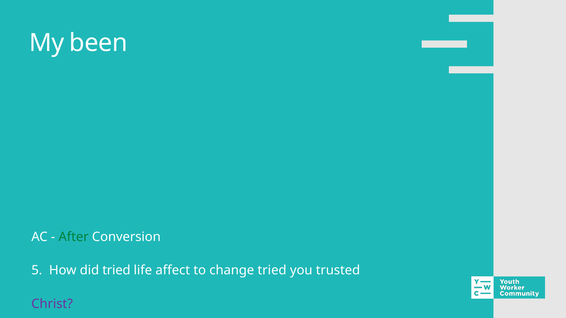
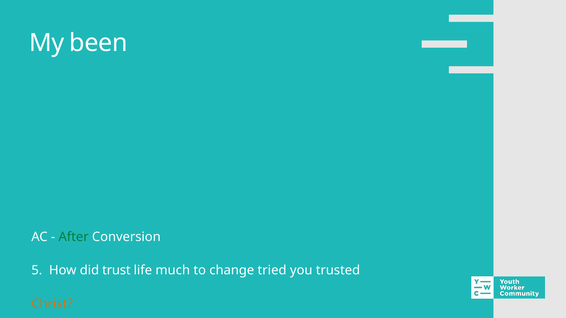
did tried: tried -> trust
affect: affect -> much
Christ colour: purple -> orange
